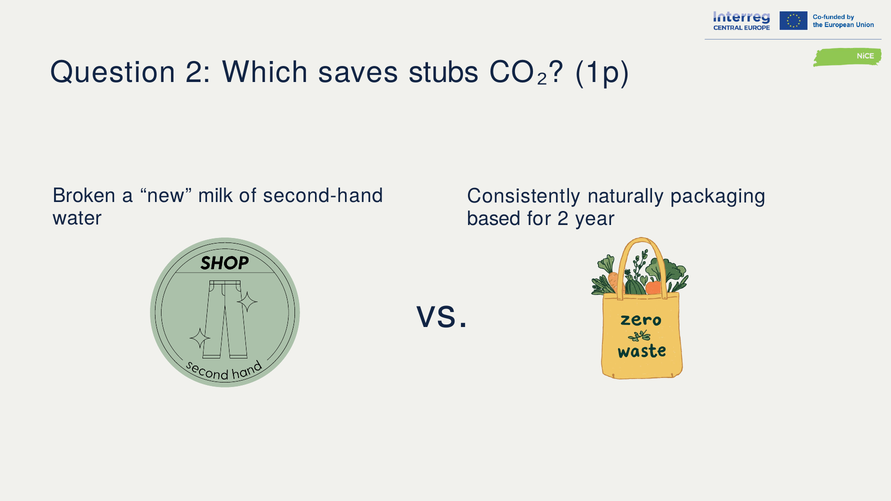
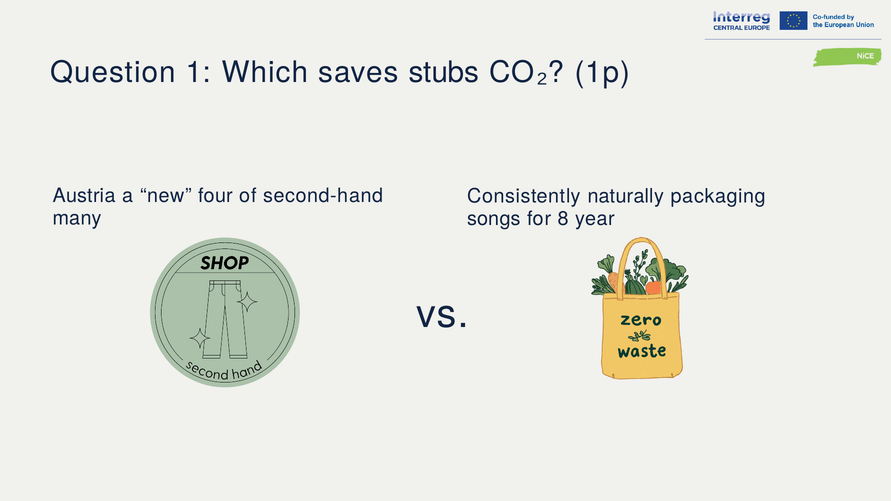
Question 2: 2 -> 1
Broken: Broken -> Austria
milk: milk -> four
water: water -> many
based: based -> songs
for 2: 2 -> 8
